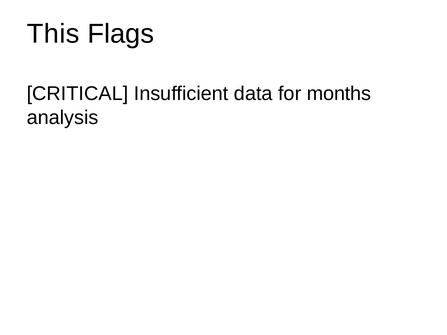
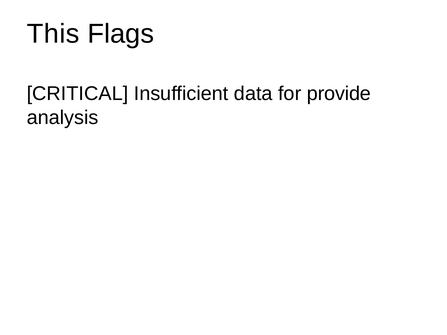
months: months -> provide
